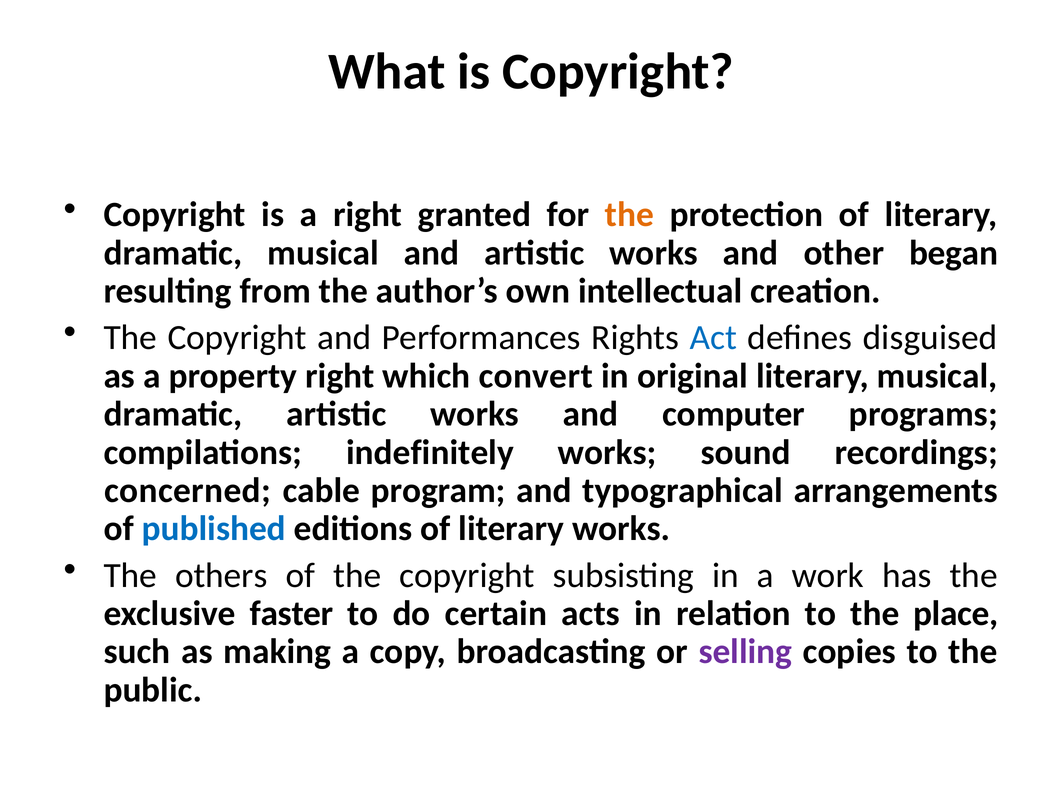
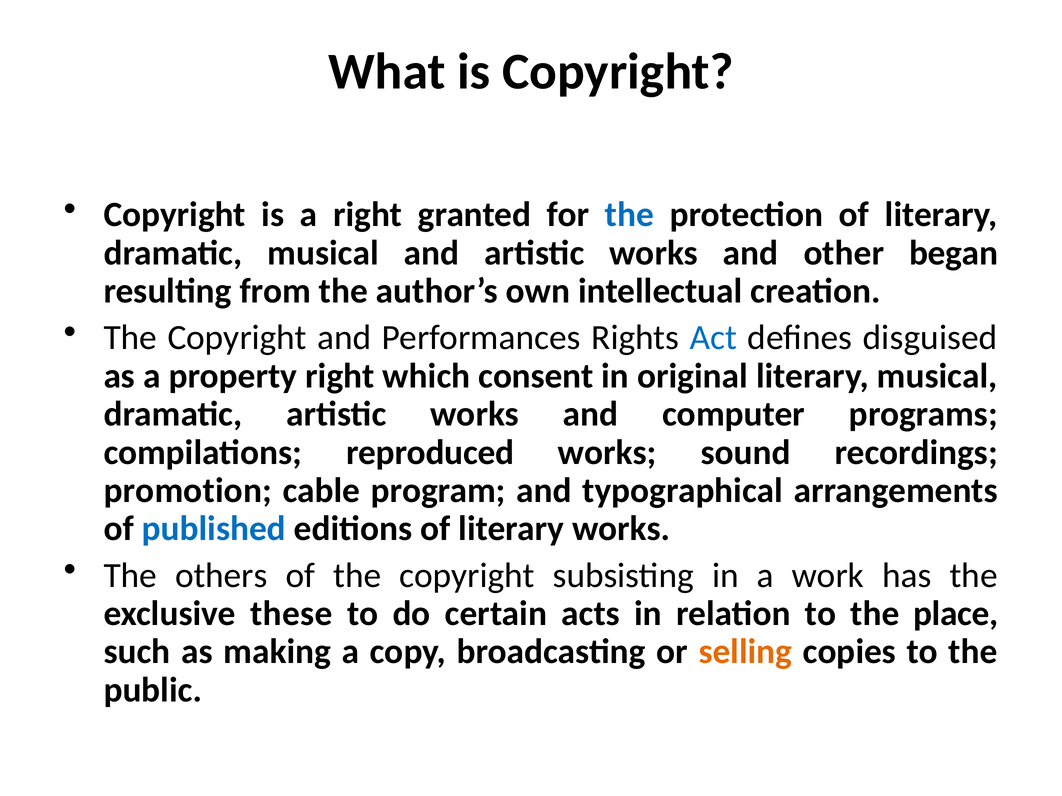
the at (629, 215) colour: orange -> blue
convert: convert -> consent
indefinitely: indefinitely -> reproduced
concerned: concerned -> promotion
faster: faster -> these
selling colour: purple -> orange
